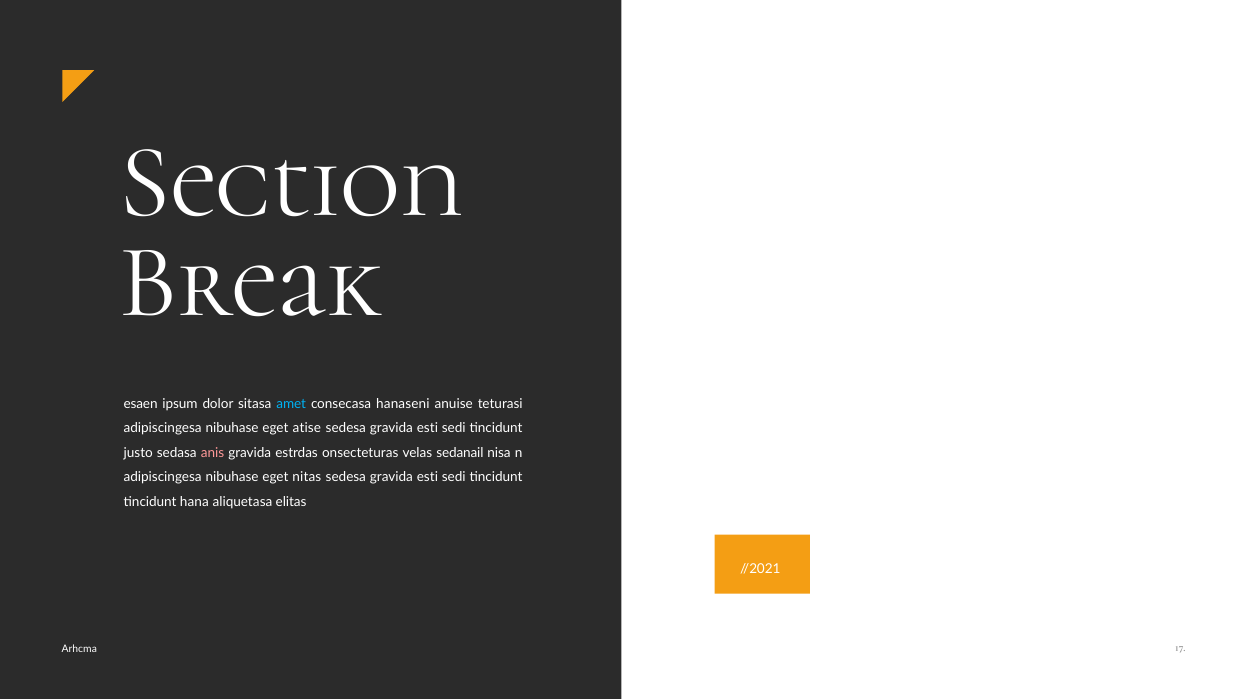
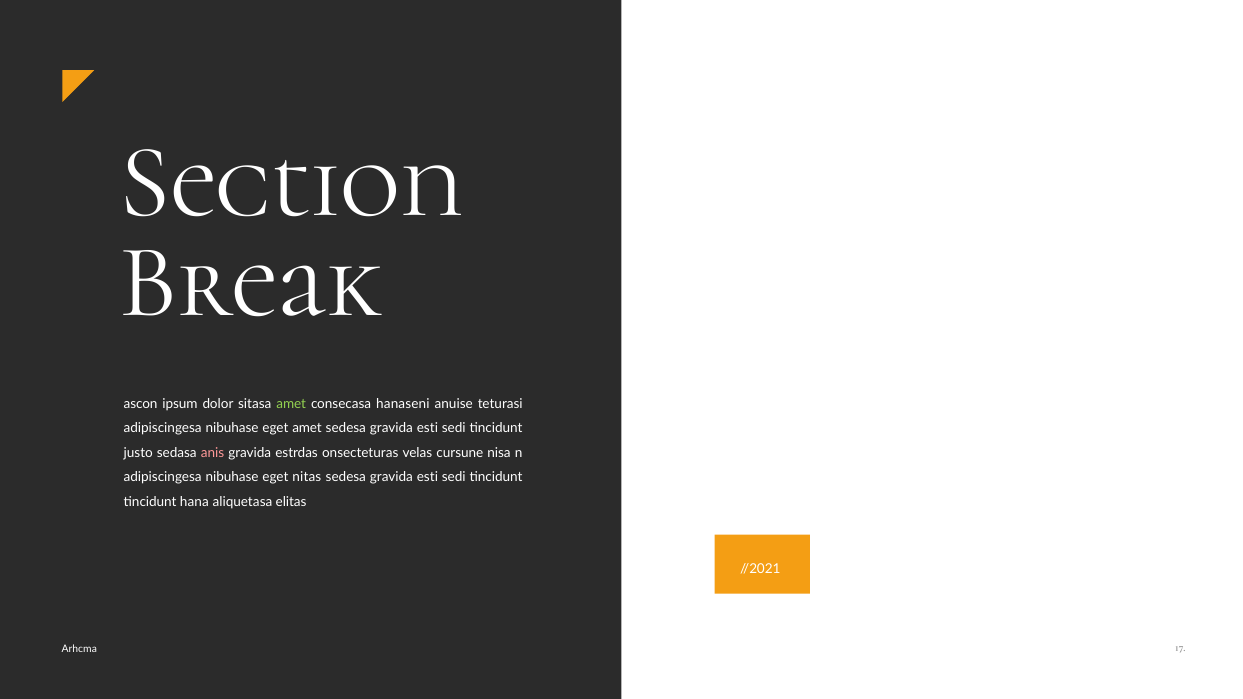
esaen: esaen -> ascon
amet at (291, 404) colour: light blue -> light green
eget atise: atise -> amet
sedanail: sedanail -> cursune
